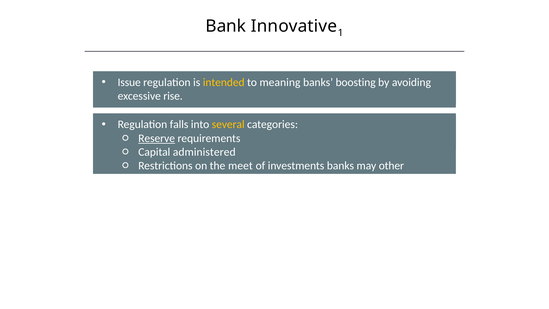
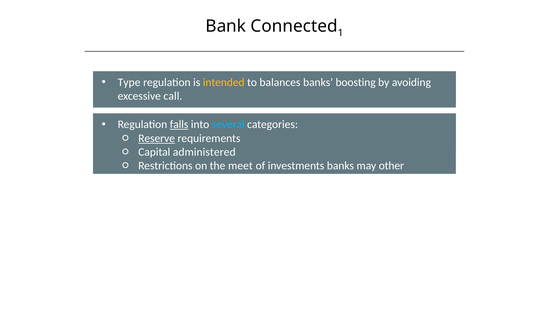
Innovative: Innovative -> Connected
Issue: Issue -> Type
meaning: meaning -> balances
rise: rise -> call
falls underline: none -> present
several colour: yellow -> light blue
